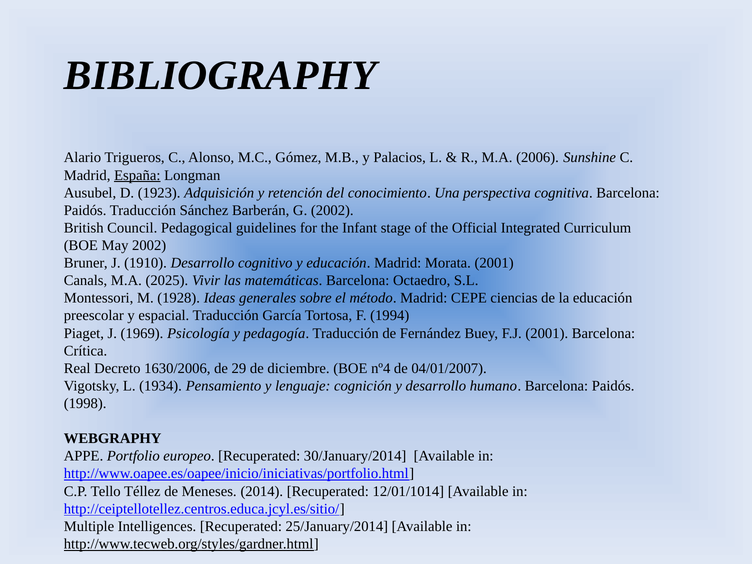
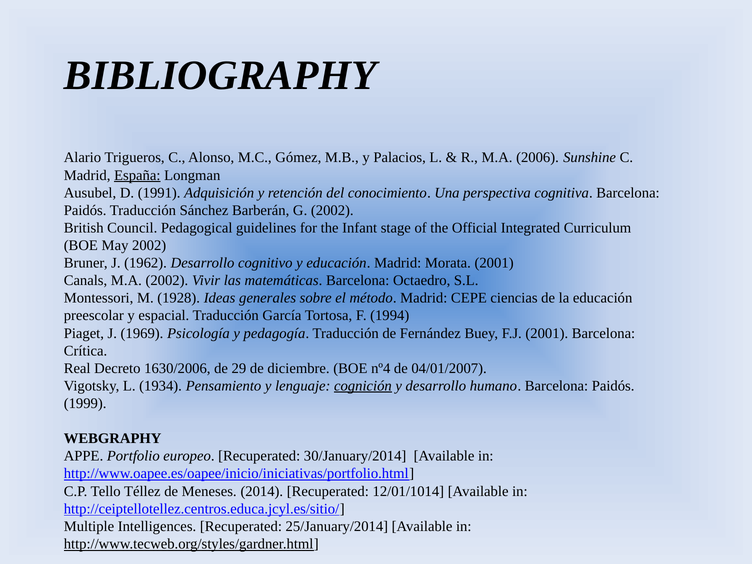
1923: 1923 -> 1991
1910: 1910 -> 1962
M.A 2025: 2025 -> 2002
cognición underline: none -> present
1998: 1998 -> 1999
